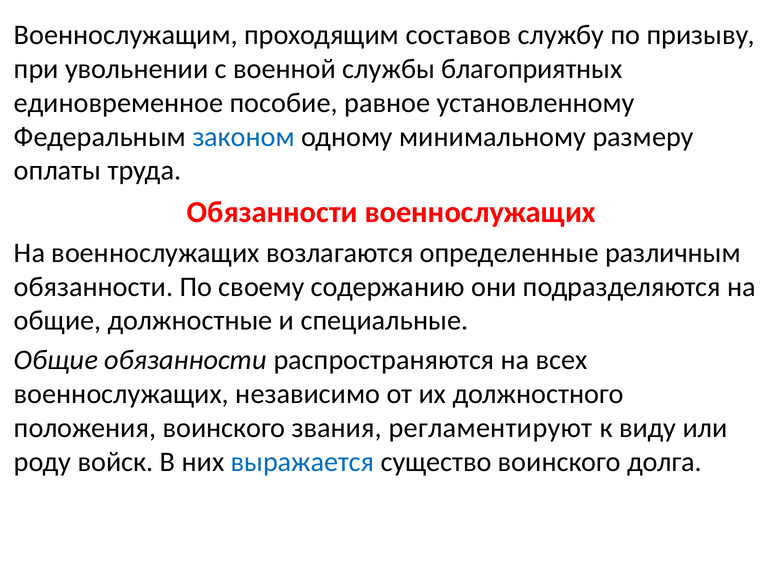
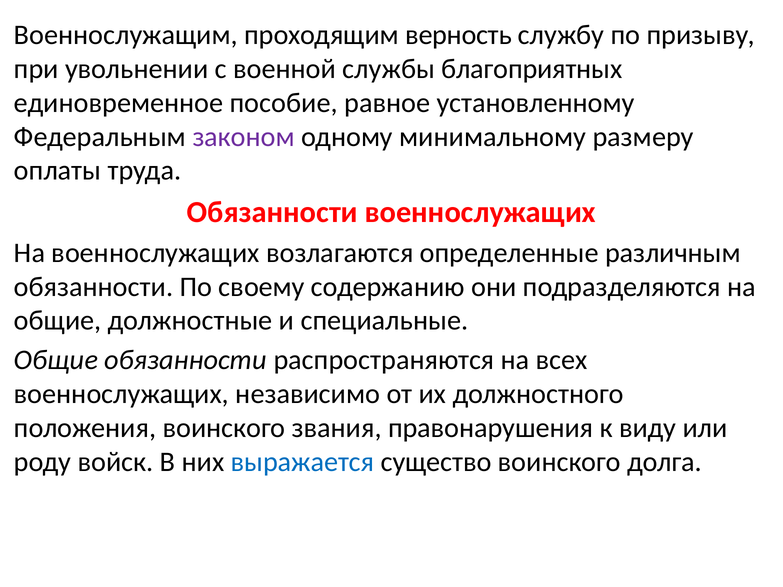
составов: составов -> верность
законом colour: blue -> purple
регламентируют: регламентируют -> правонарушения
